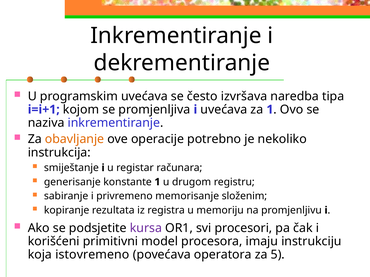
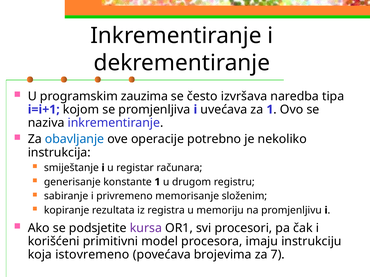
programskim uvećava: uvećava -> zauzima
obavljanje colour: orange -> blue
operatora: operatora -> brojevima
5: 5 -> 7
